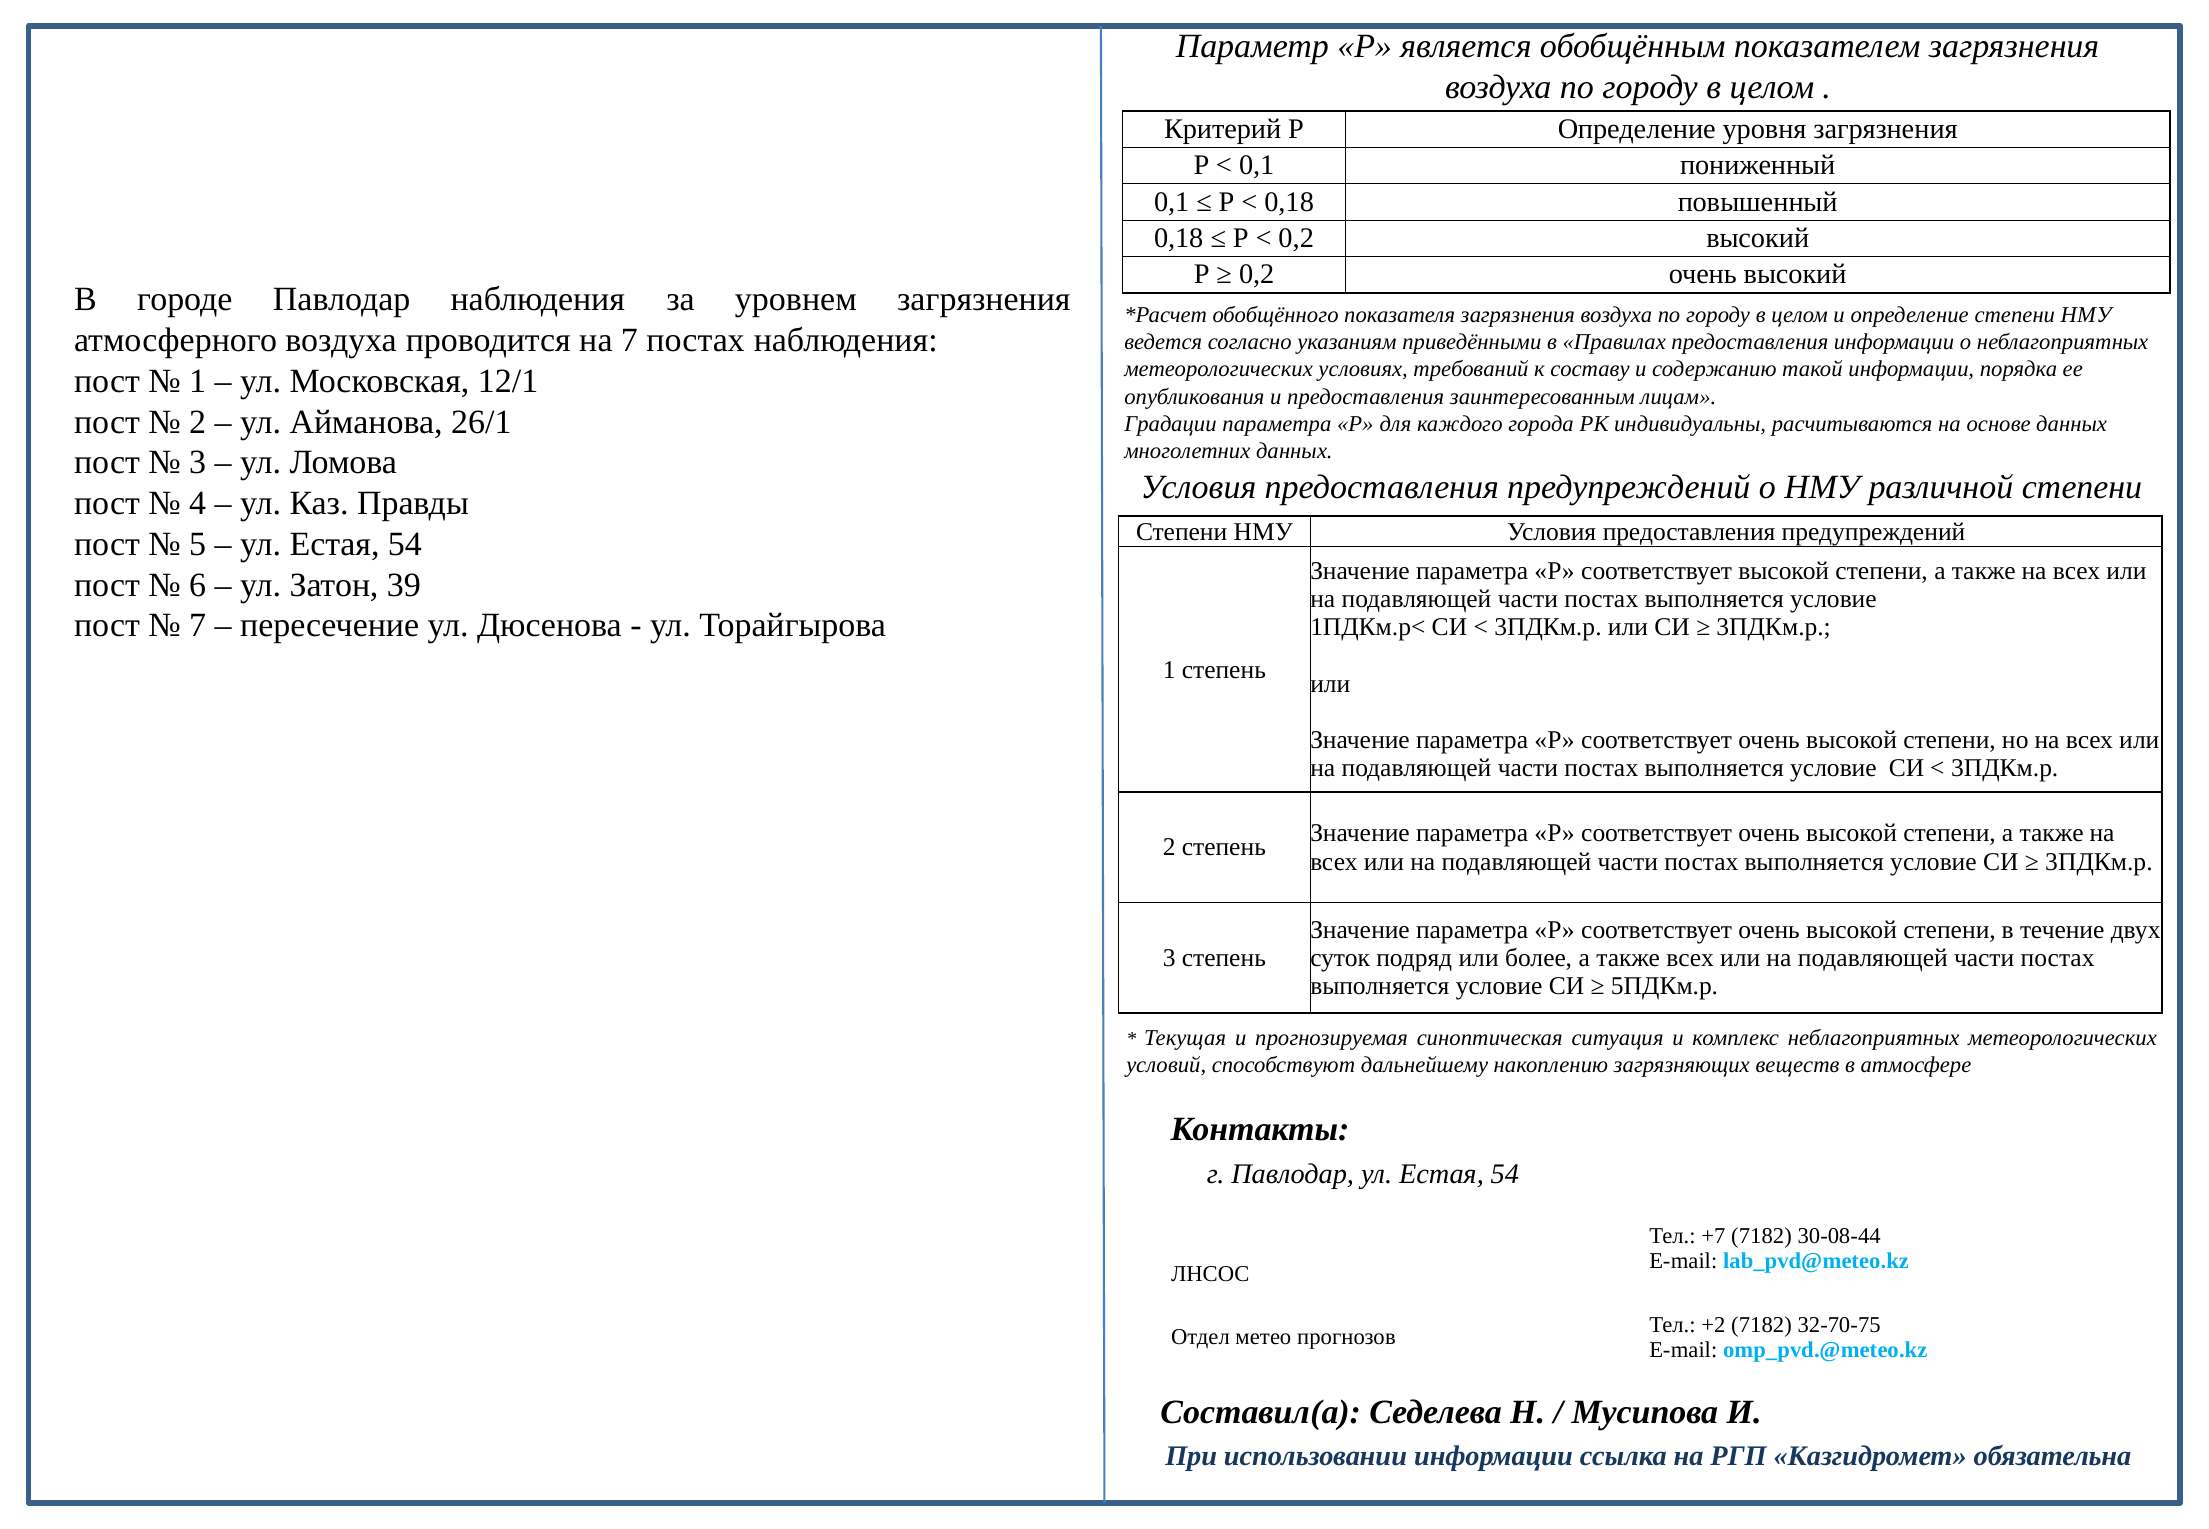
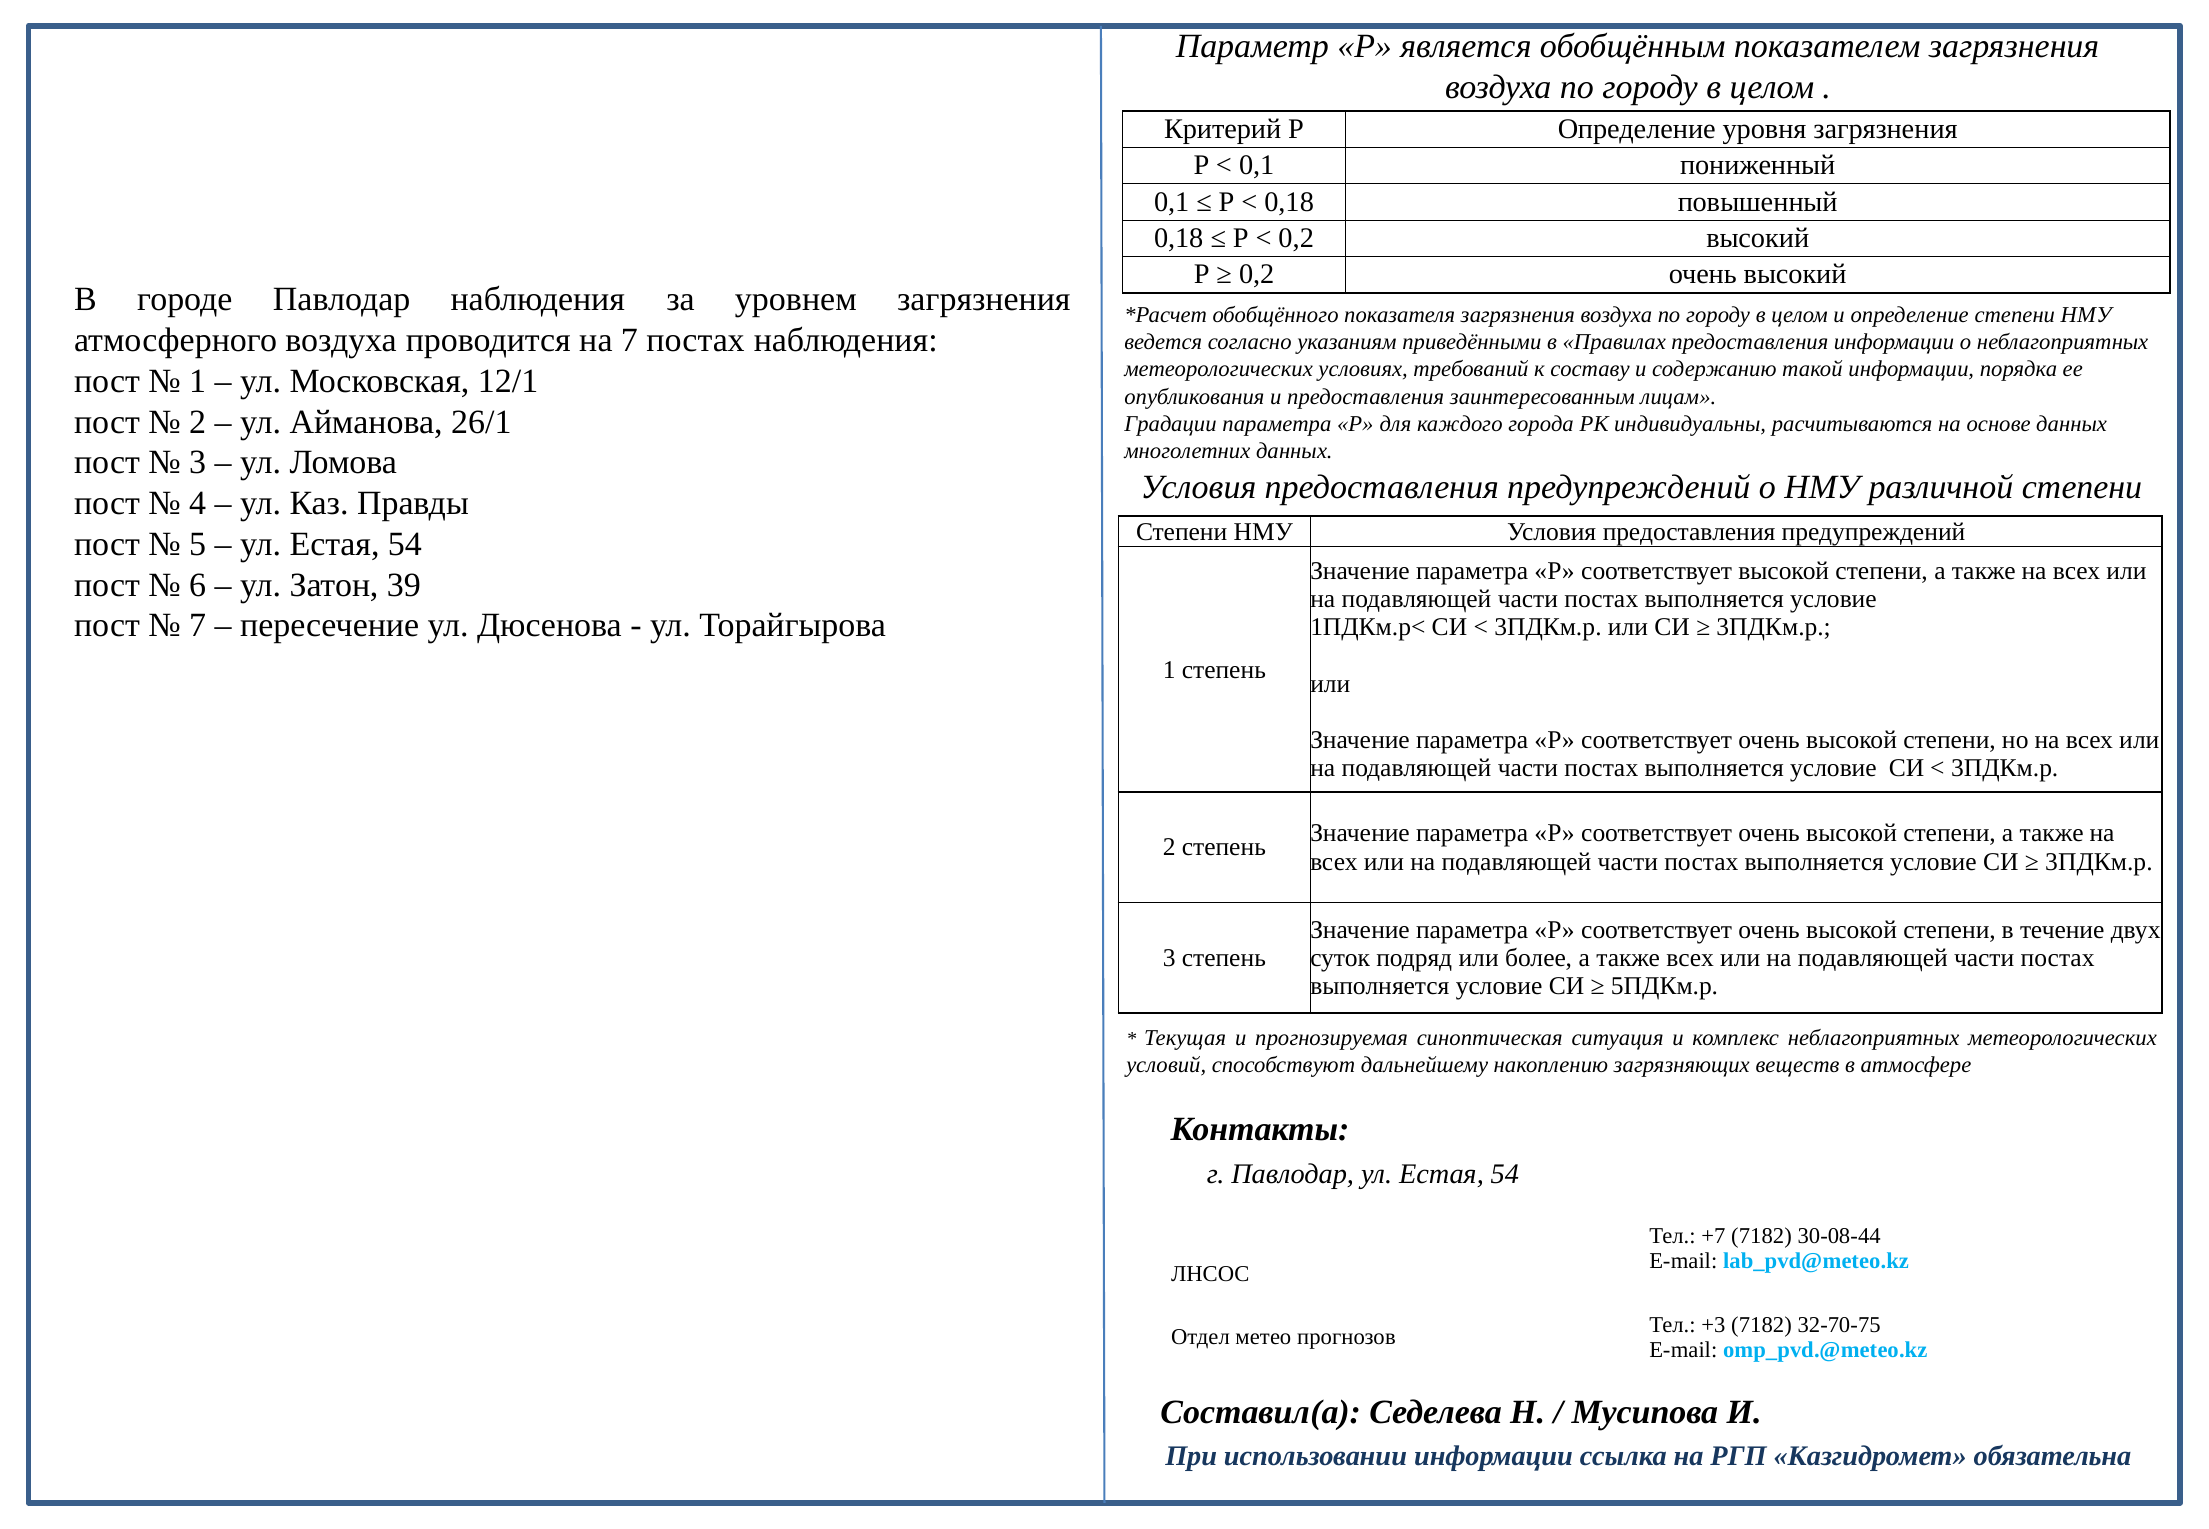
+2: +2 -> +3
